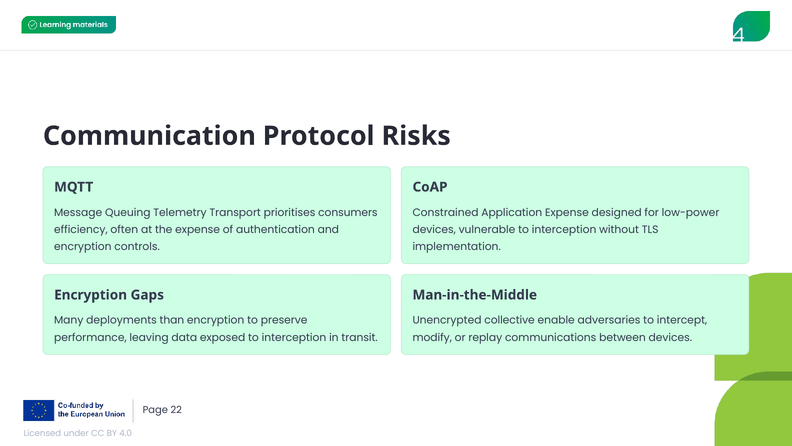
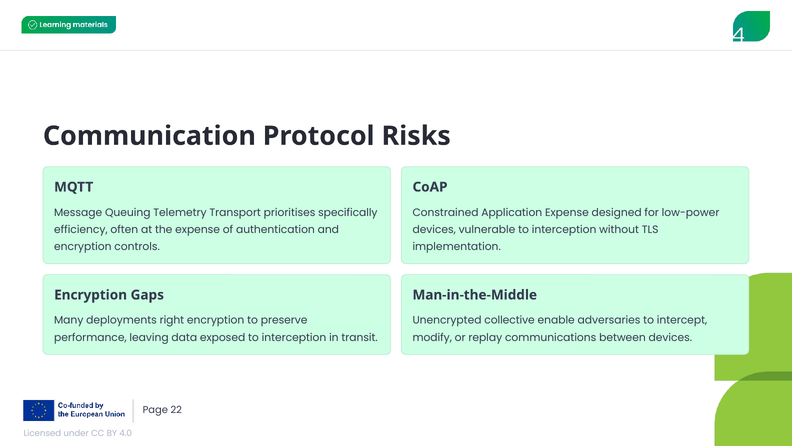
consumers: consumers -> specifically
than: than -> right
